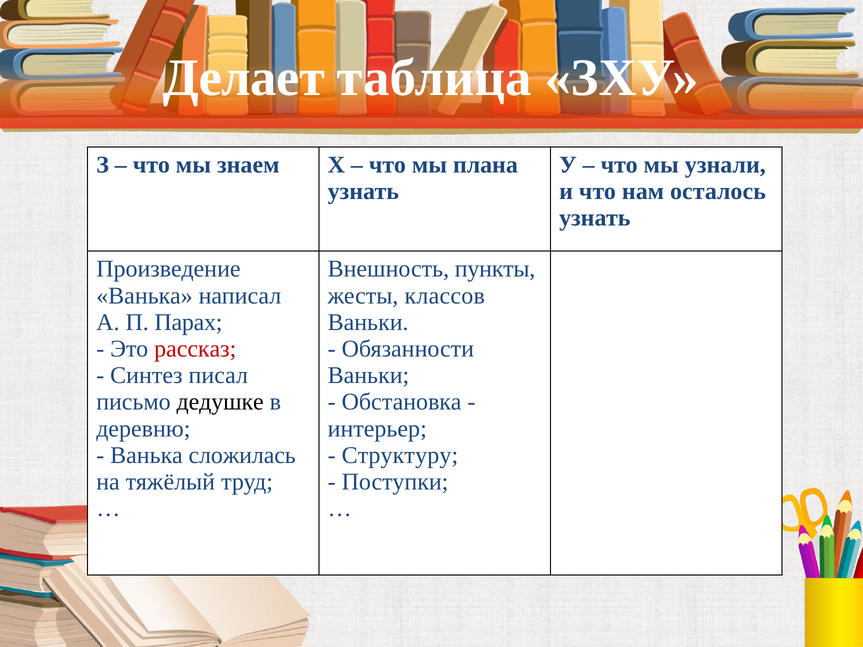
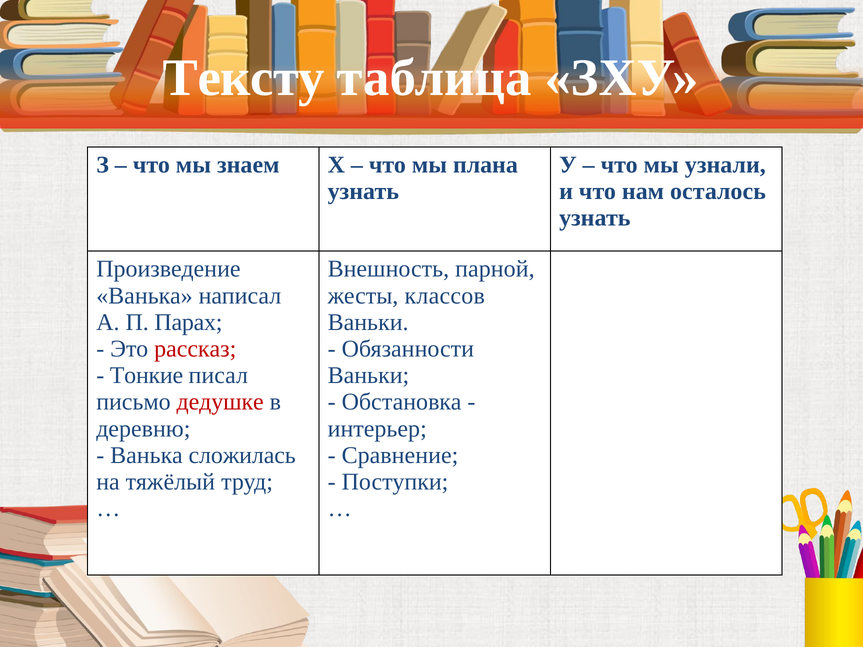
Делает: Делает -> Тексту
пункты: пункты -> парной
Синтез: Синтез -> Тонкие
дедушке colour: black -> red
Структуру: Структуру -> Сравнение
